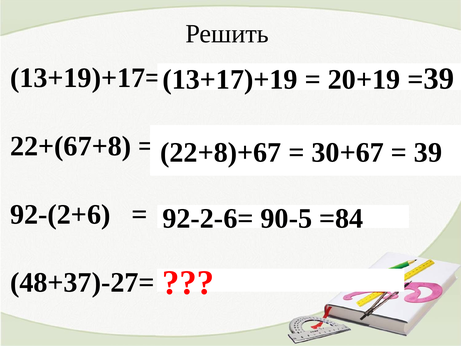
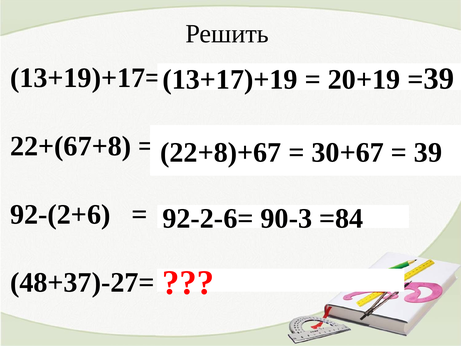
90-5: 90-5 -> 90-3
